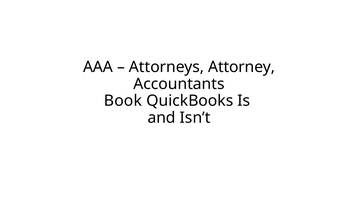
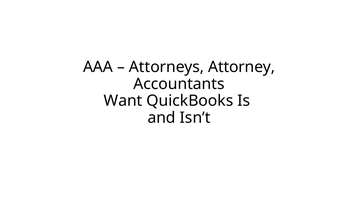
Book: Book -> Want
